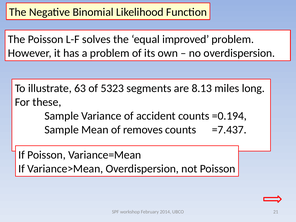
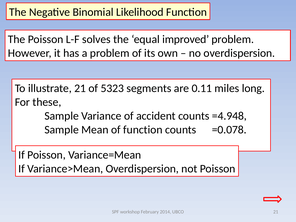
illustrate 63: 63 -> 21
8.13: 8.13 -> 0.11
=0.194: =0.194 -> =4.948
of removes: removes -> function
=7.437: =7.437 -> =0.078
